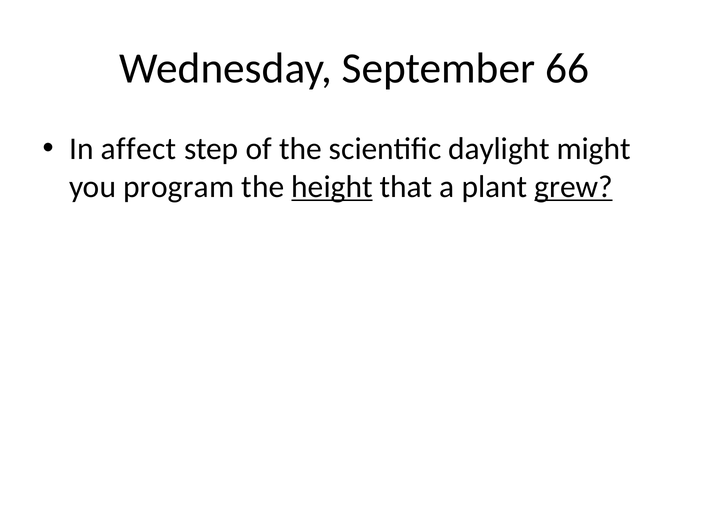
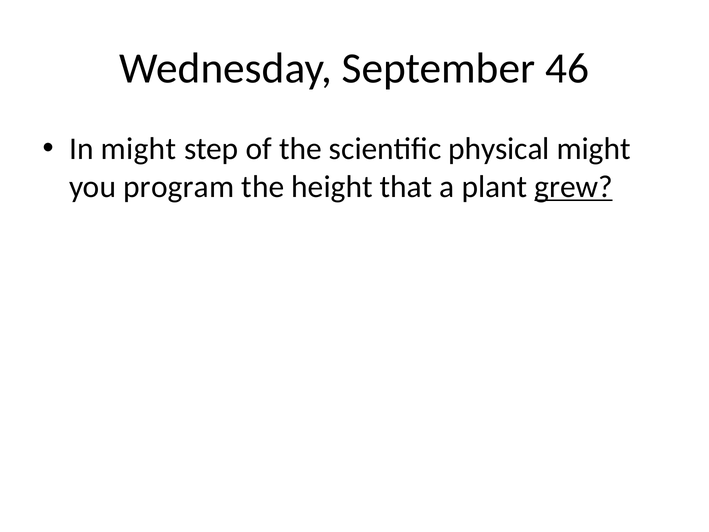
66: 66 -> 46
In affect: affect -> might
daylight: daylight -> physical
height underline: present -> none
